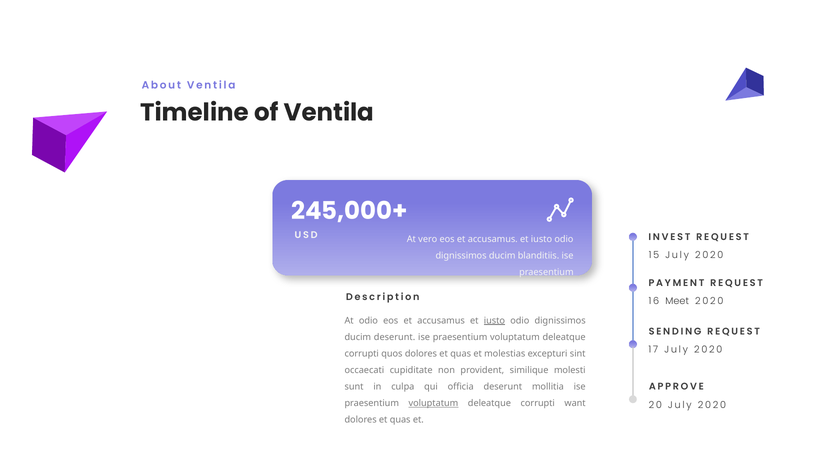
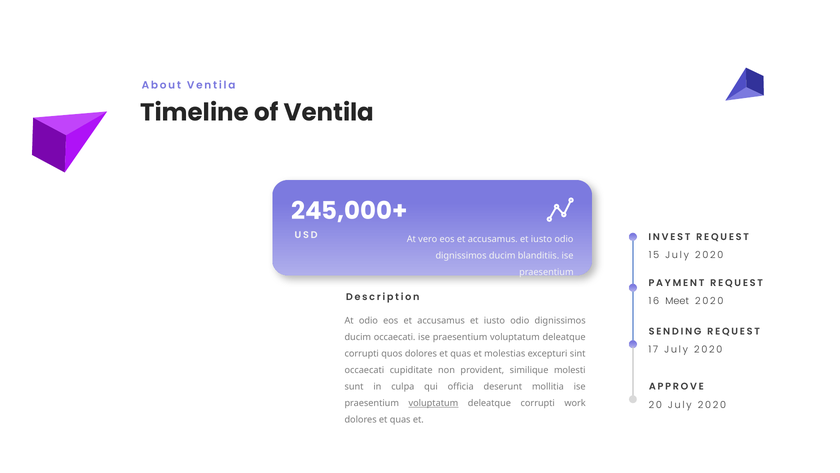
iusto at (494, 320) underline: present -> none
ducim deserunt: deserunt -> occaecati
want: want -> work
